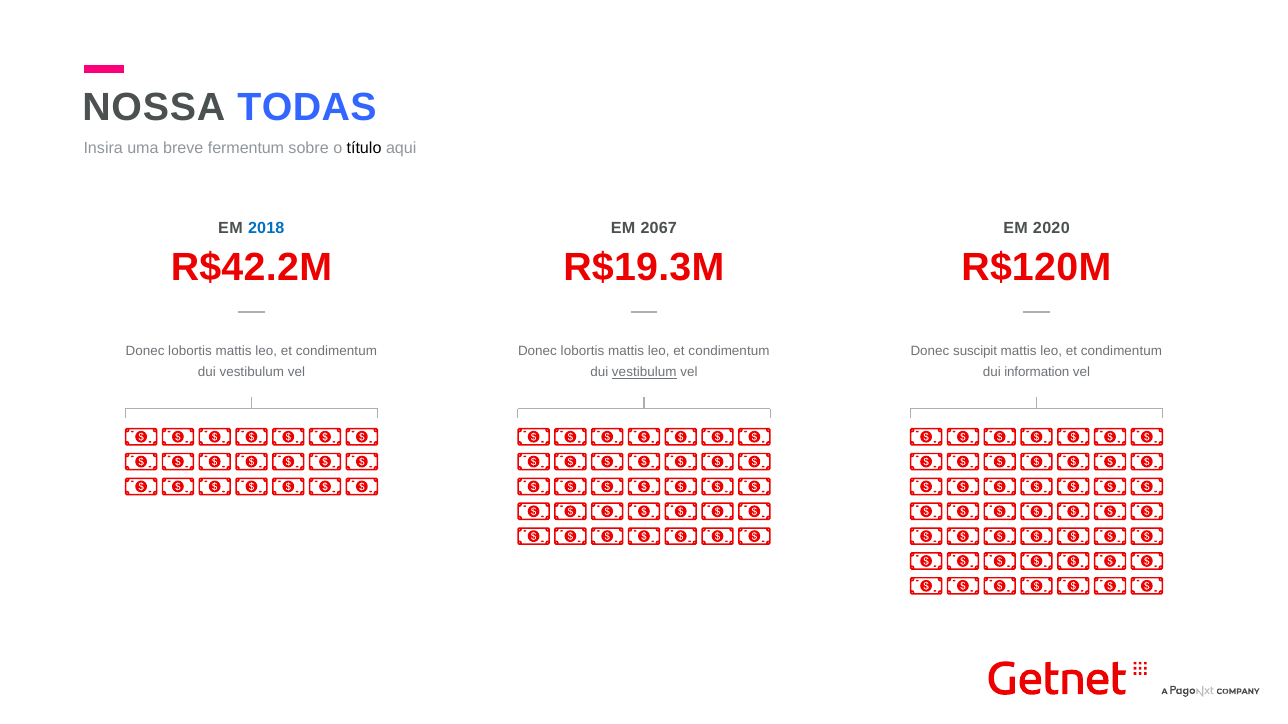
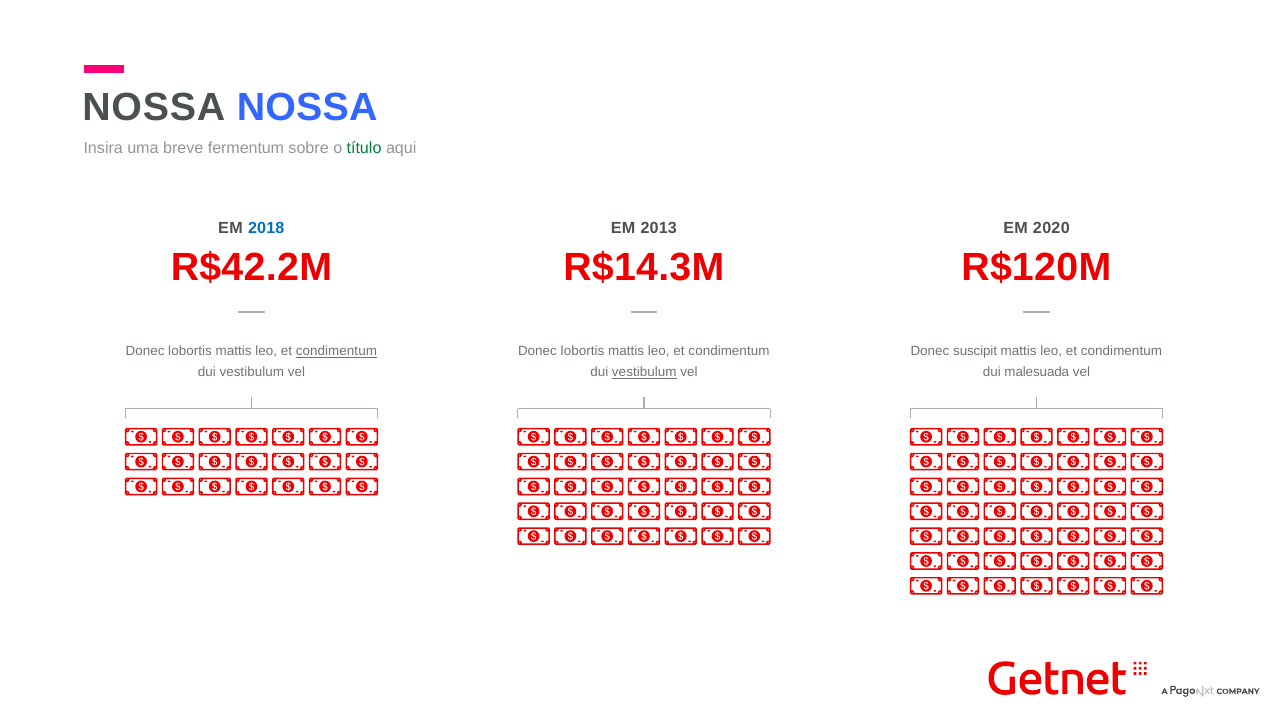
NOSSA TODAS: TODAS -> NOSSA
título colour: black -> green
2067: 2067 -> 2013
R$19.3M: R$19.3M -> R$14.3M
condimentum at (336, 352) underline: none -> present
information: information -> malesuada
